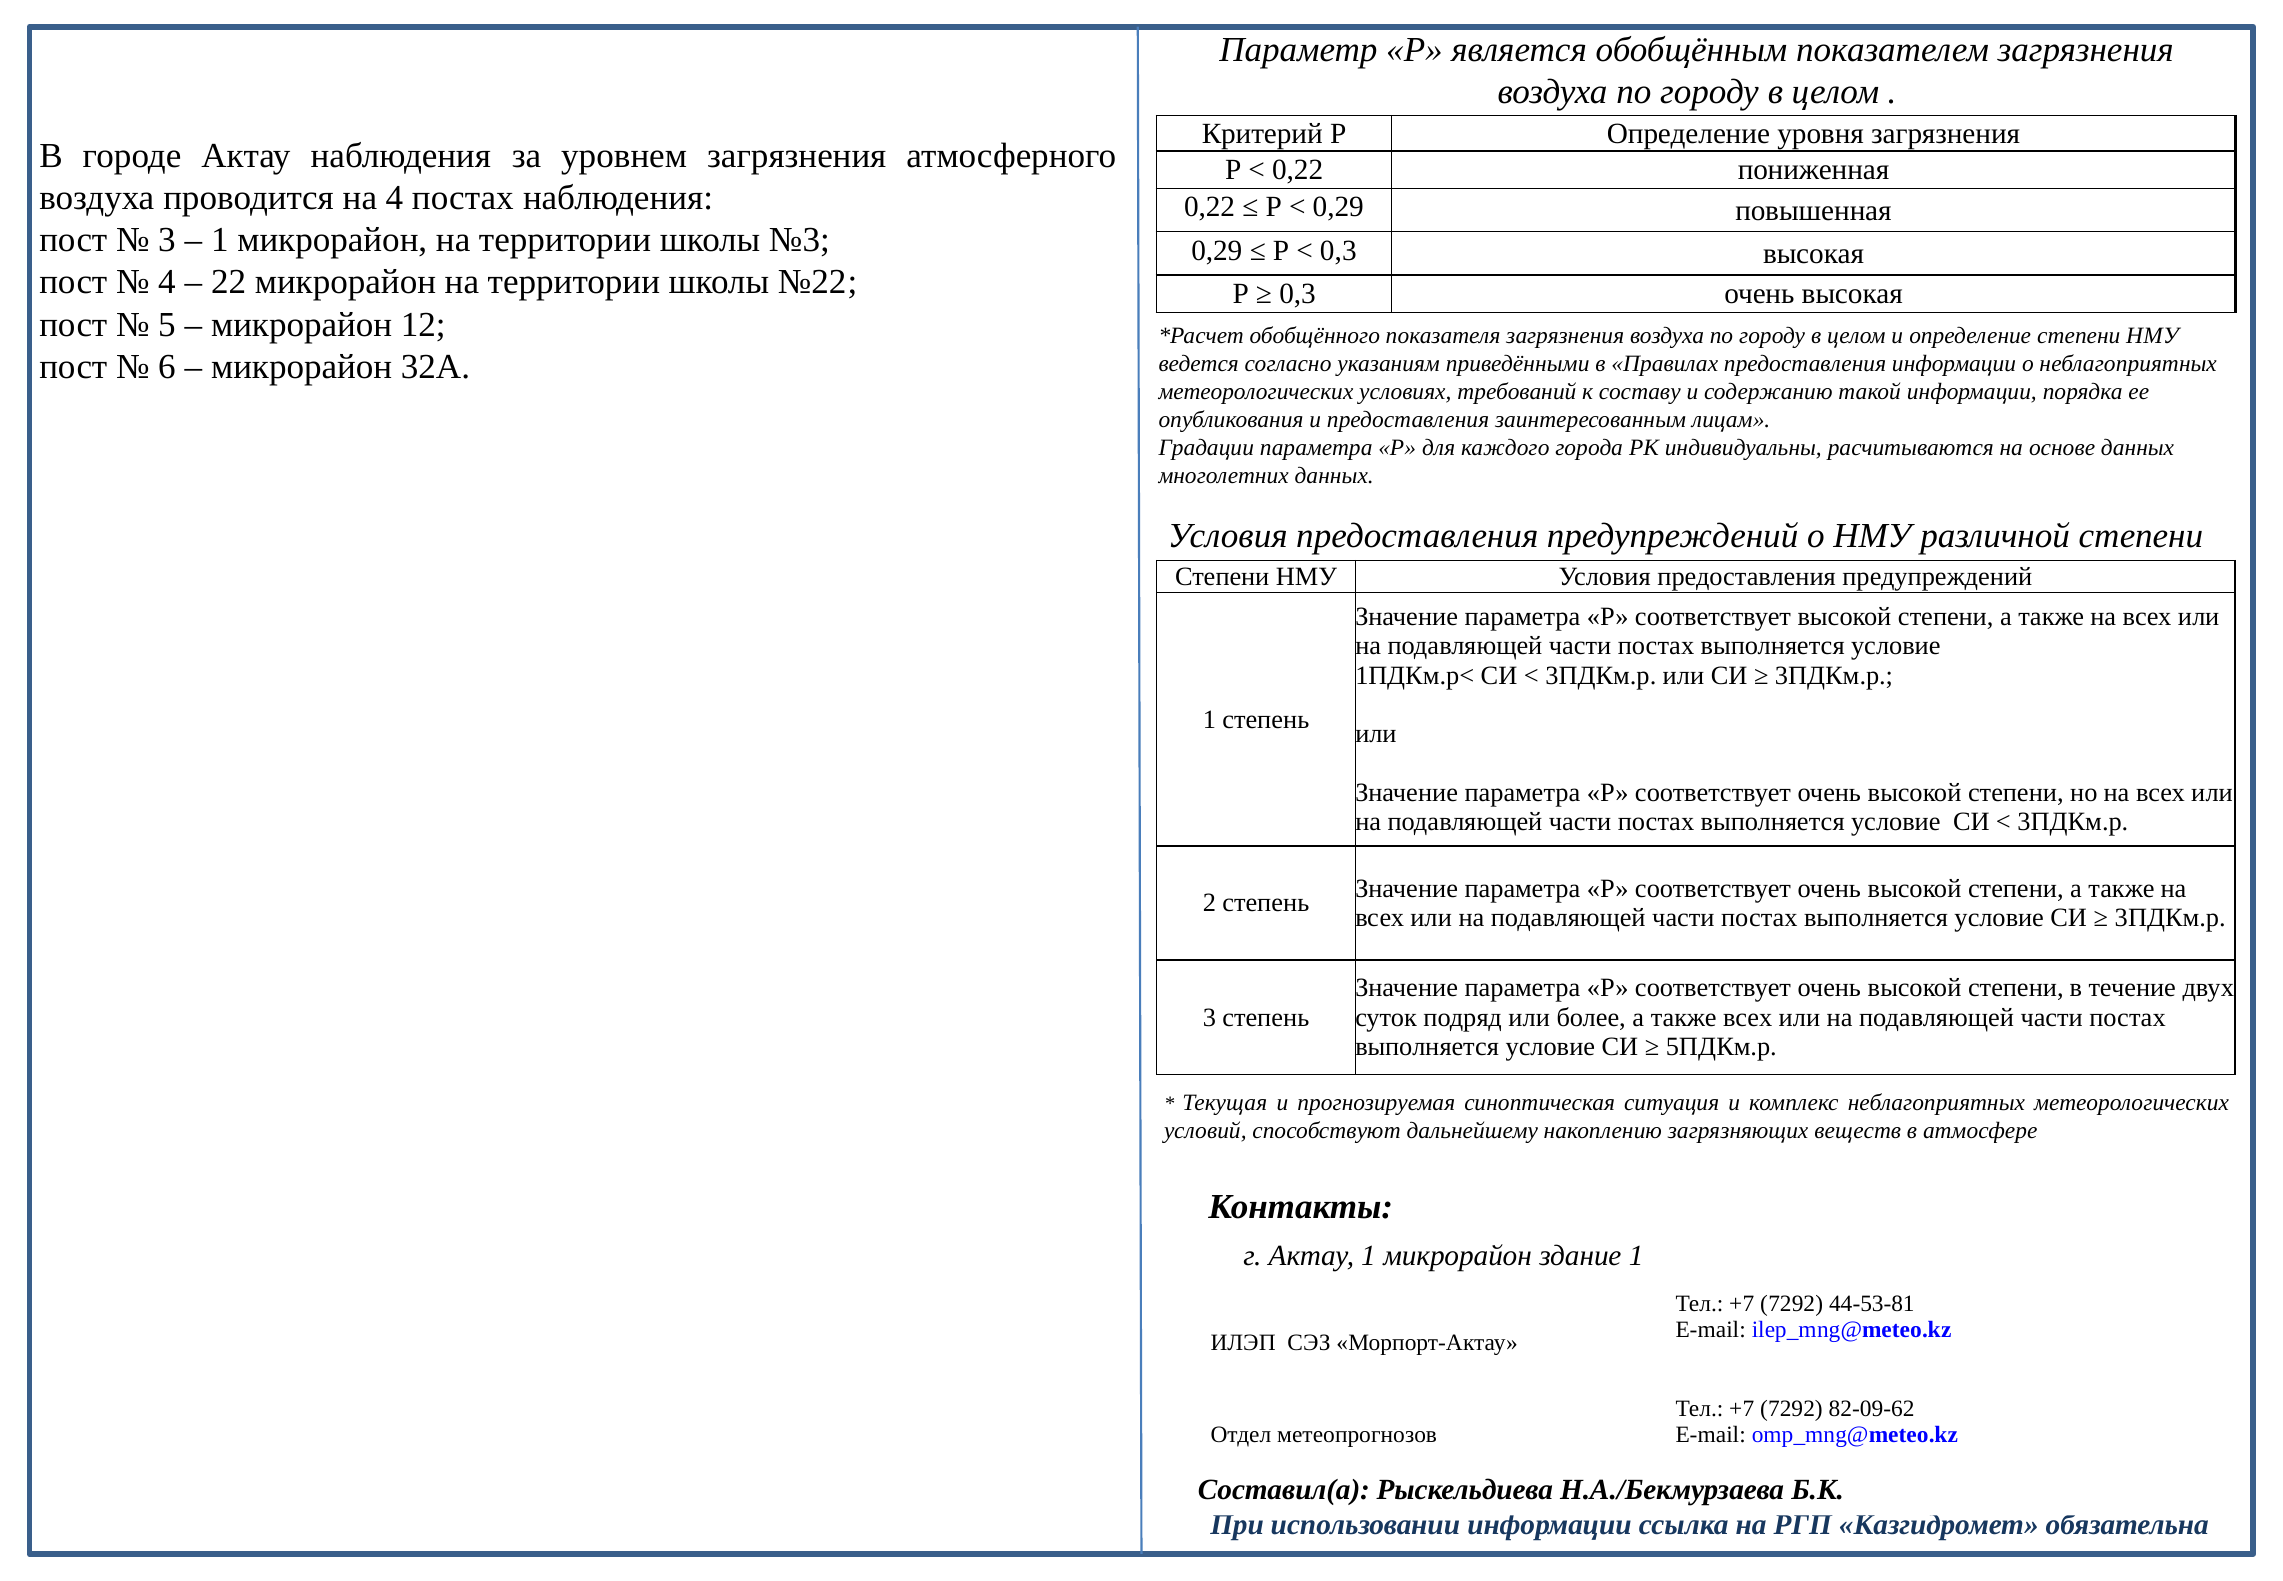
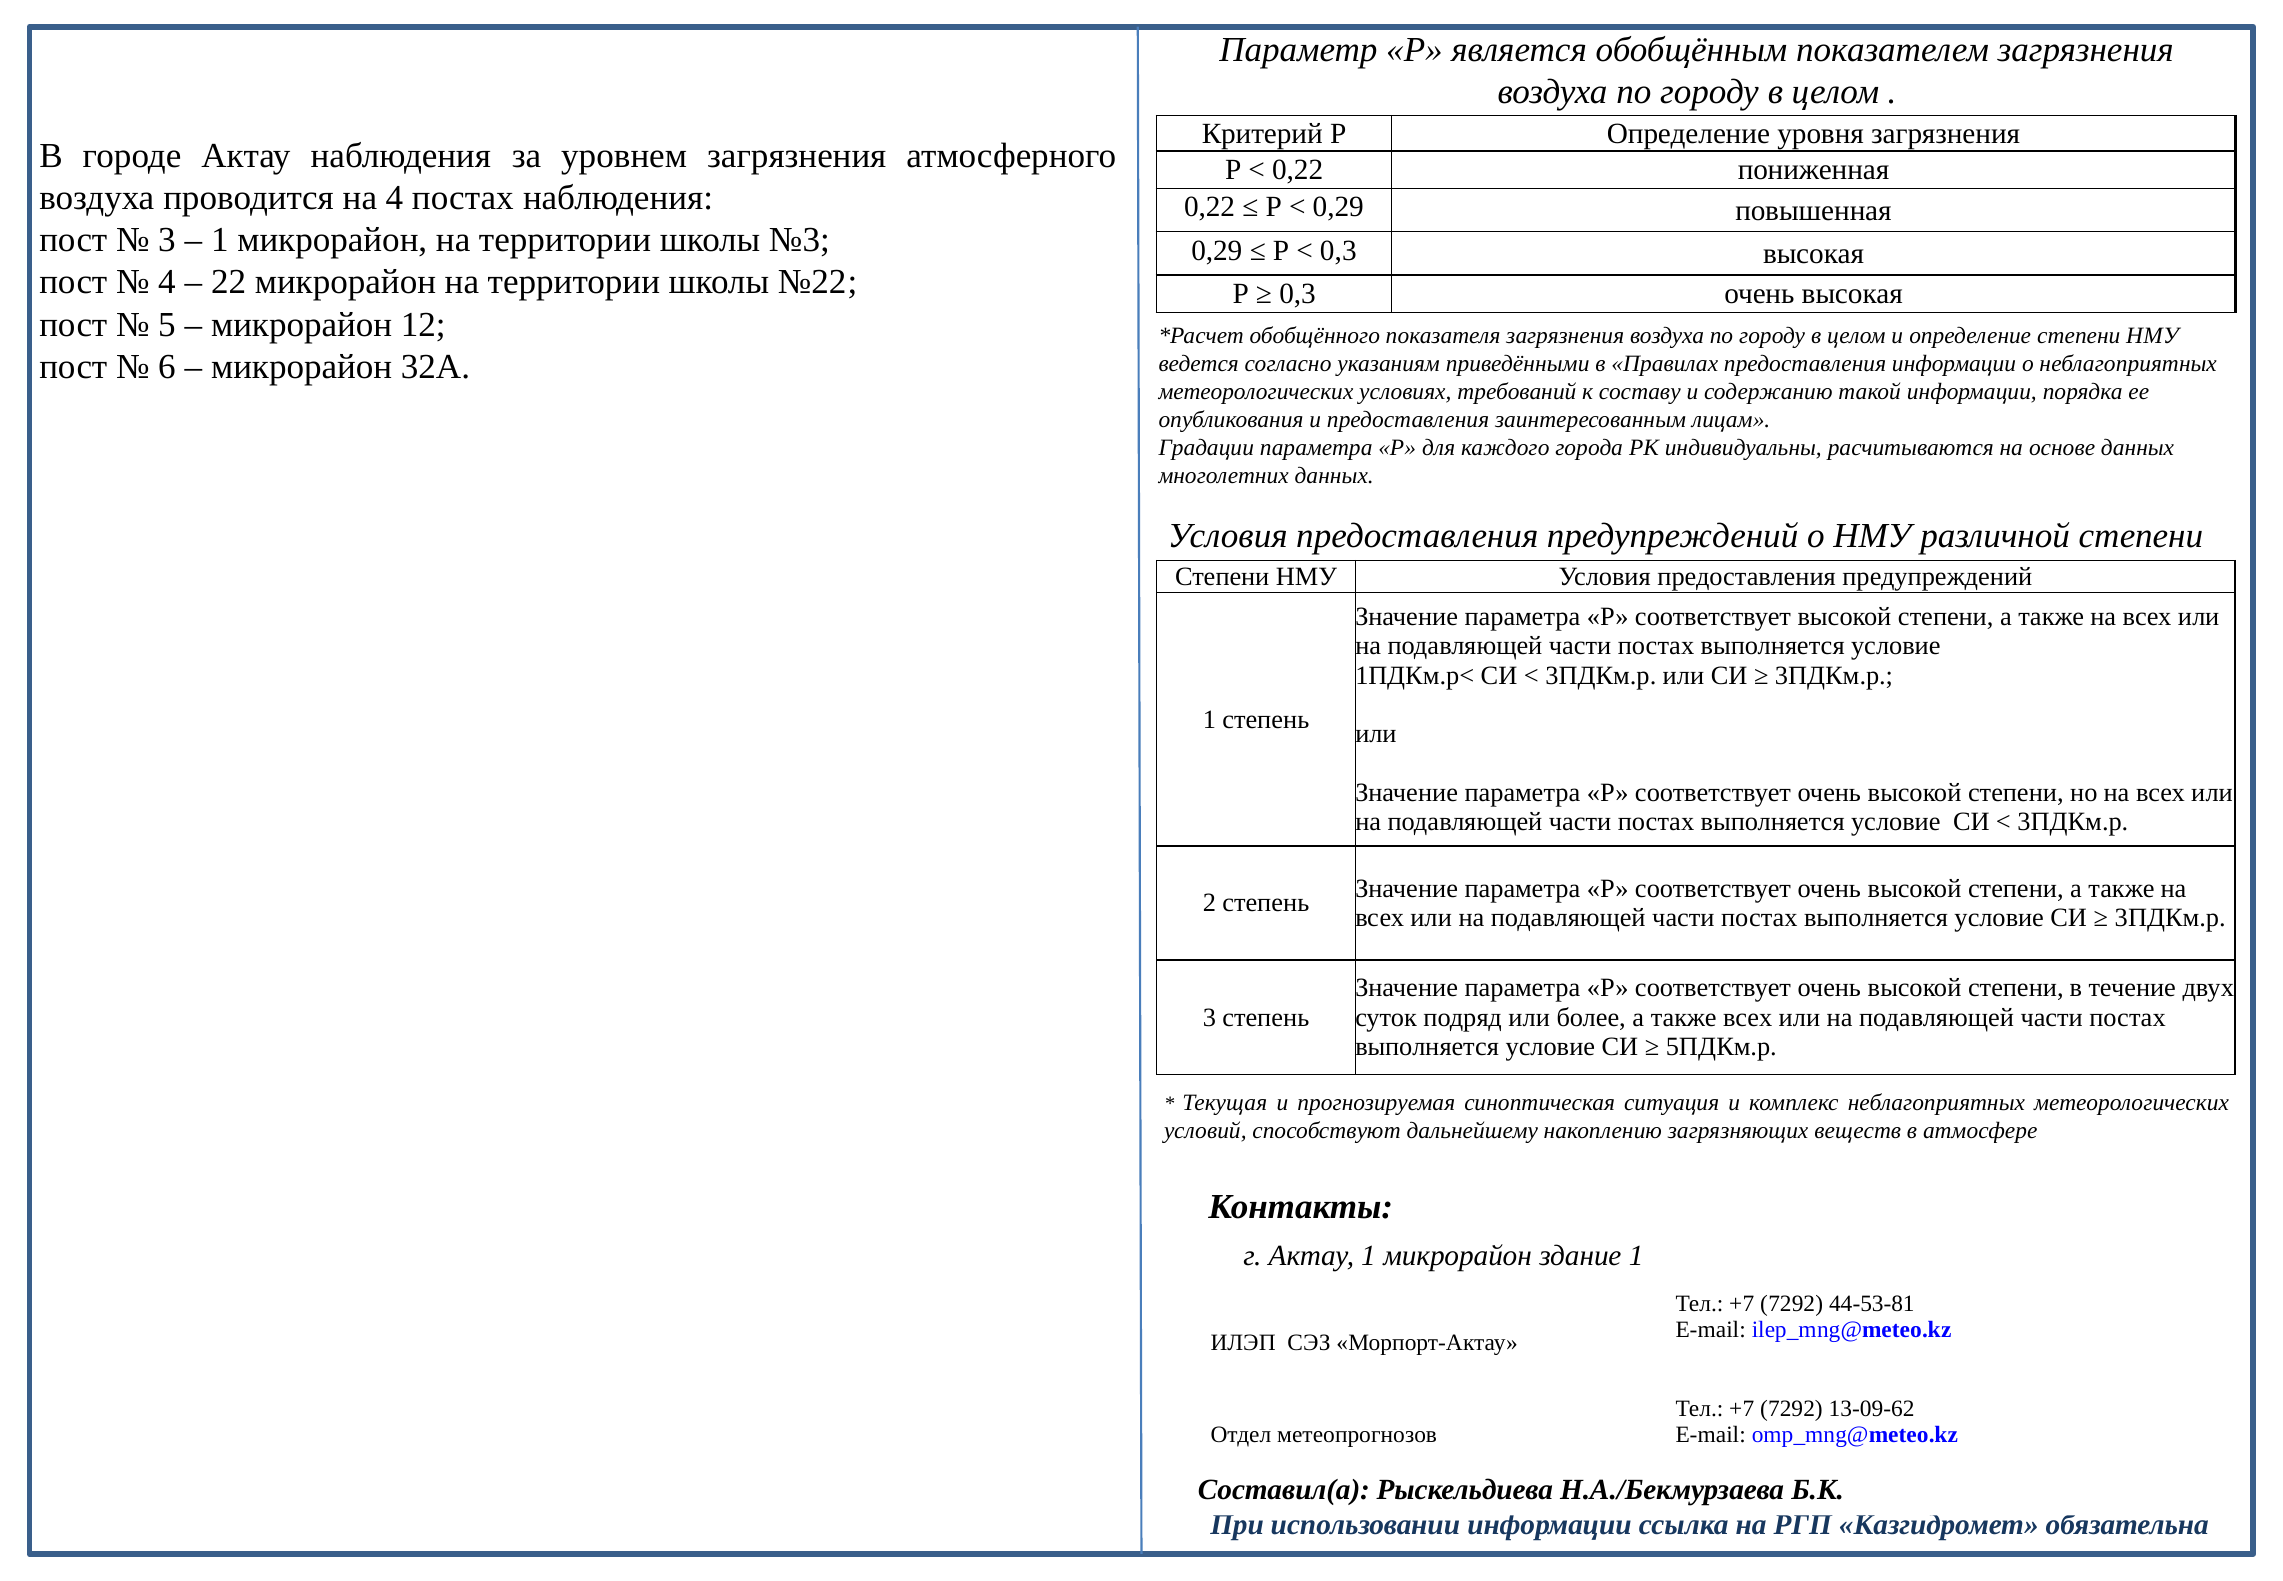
82-09-62: 82-09-62 -> 13-09-62
